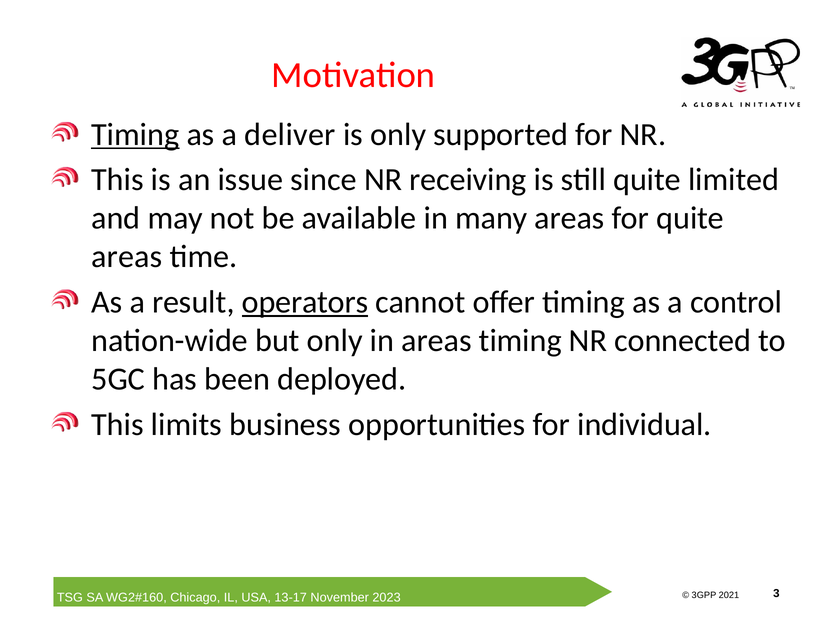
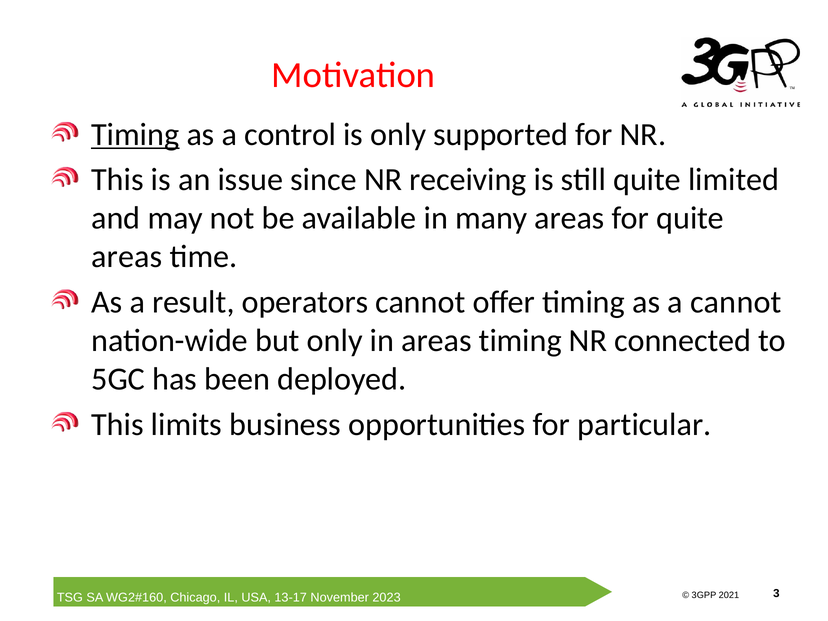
deliver: deliver -> control
operators underline: present -> none
a control: control -> cannot
individual: individual -> particular
